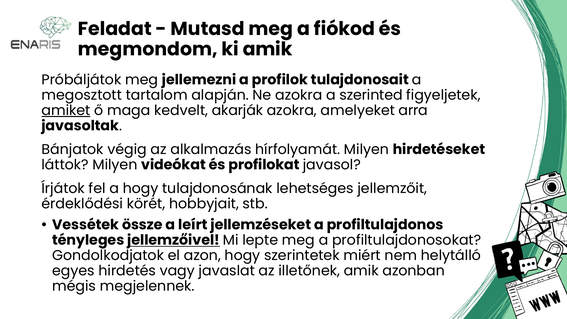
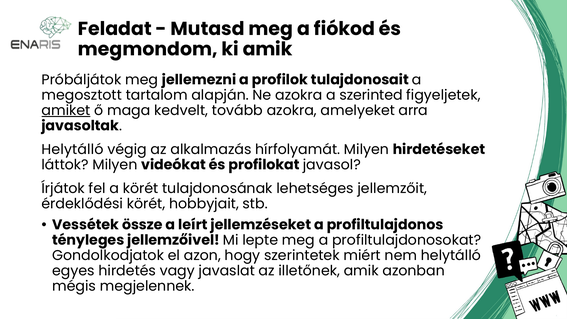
akarják: akarják -> tovább
Bánjatok at (73, 149): Bánjatok -> Helytálló
a hogy: hogy -> körét
jellemzőivel underline: present -> none
